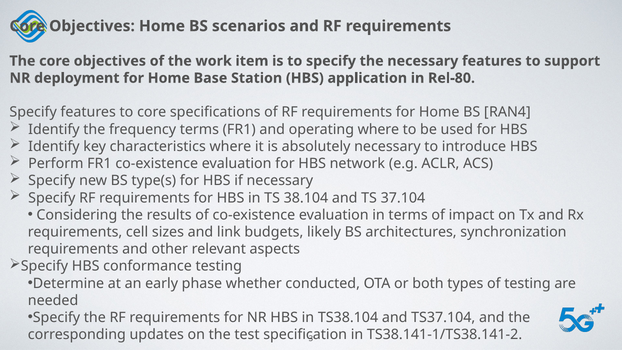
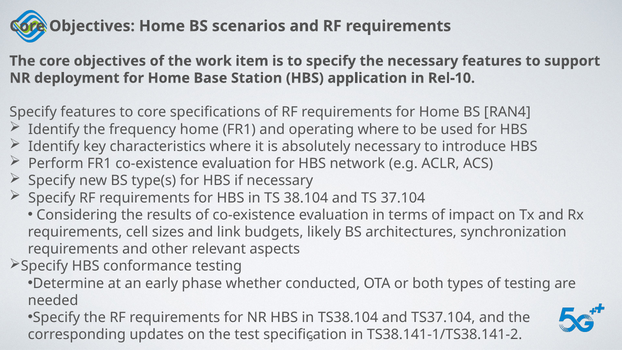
Rel-80: Rel-80 -> Rel-10
frequency terms: terms -> home
